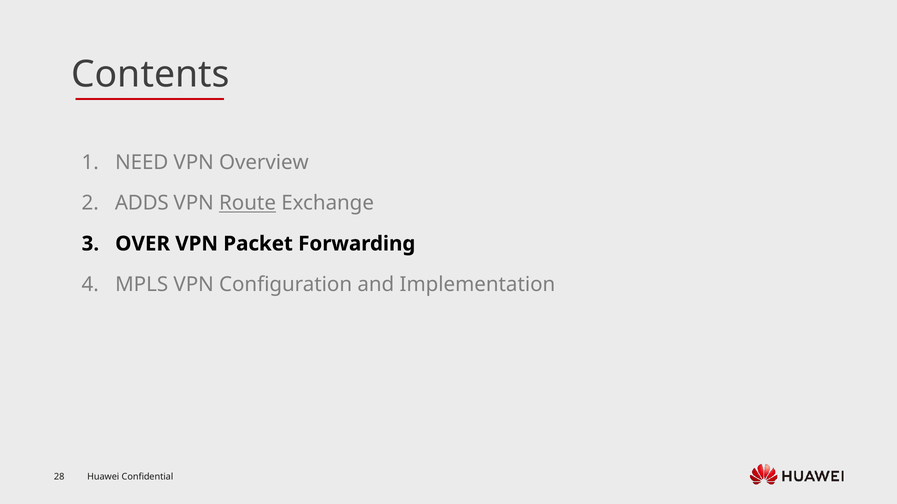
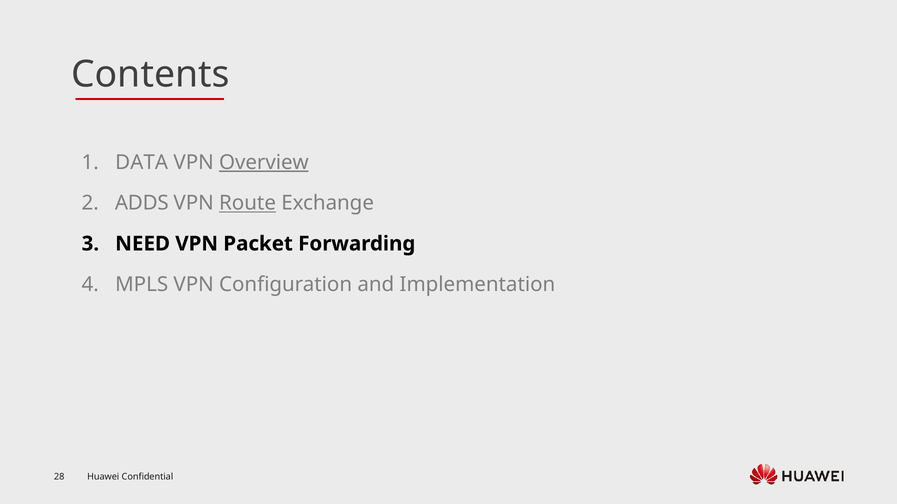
NEED: NEED -> DATA
Overview underline: none -> present
OVER: OVER -> NEED
